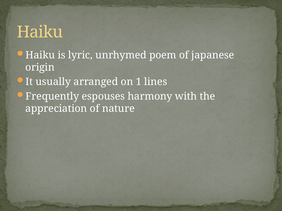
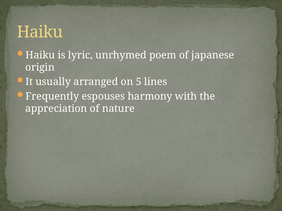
1: 1 -> 5
